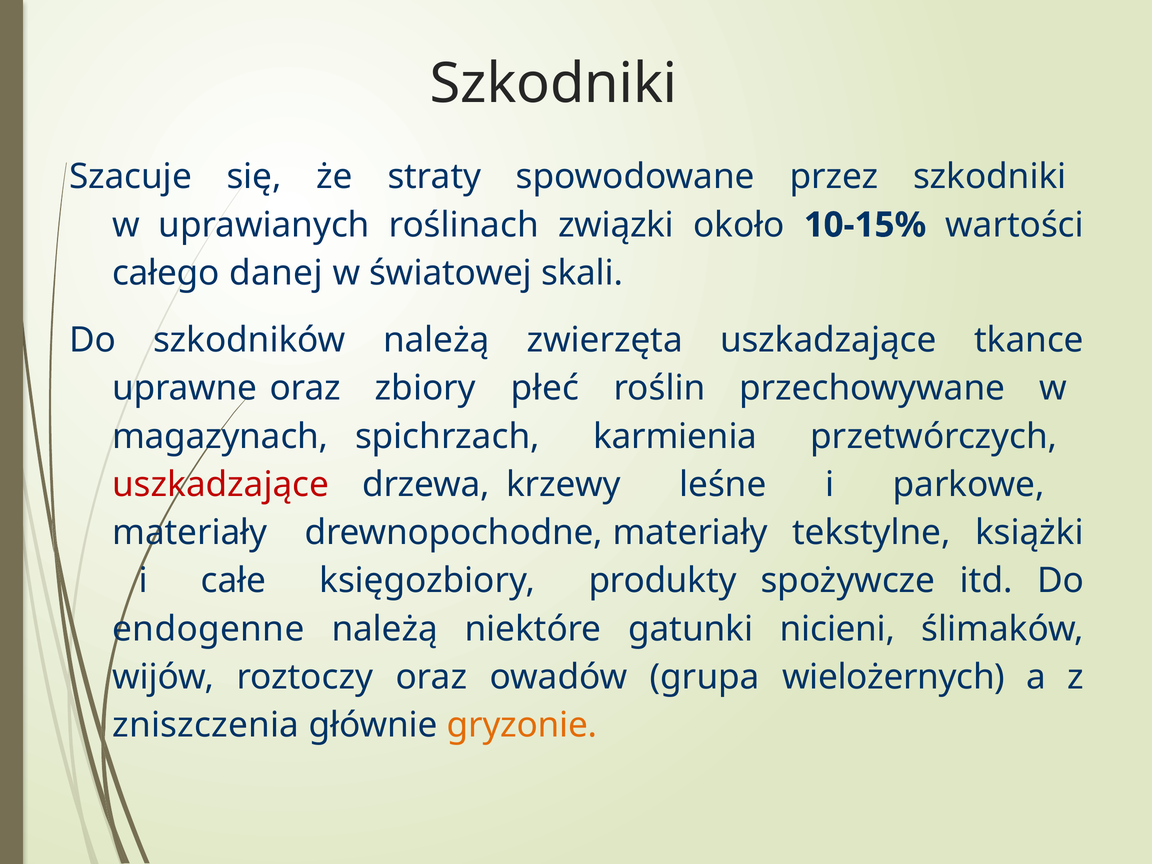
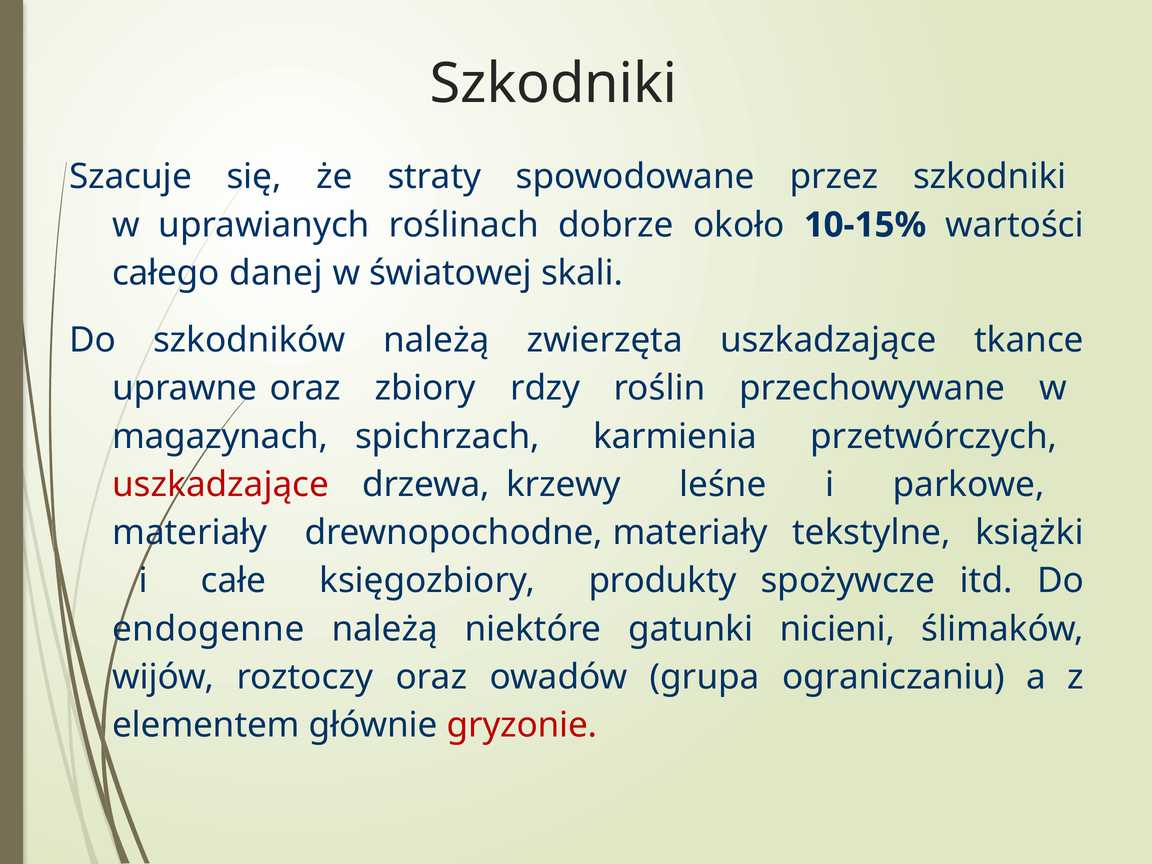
związki: związki -> dobrze
płeć: płeć -> rdzy
wielożernych: wielożernych -> ograniczaniu
zniszczenia: zniszczenia -> elementem
gryzonie colour: orange -> red
